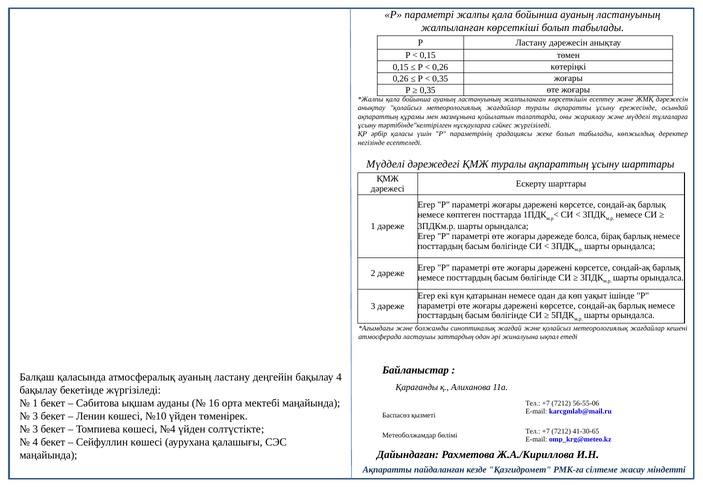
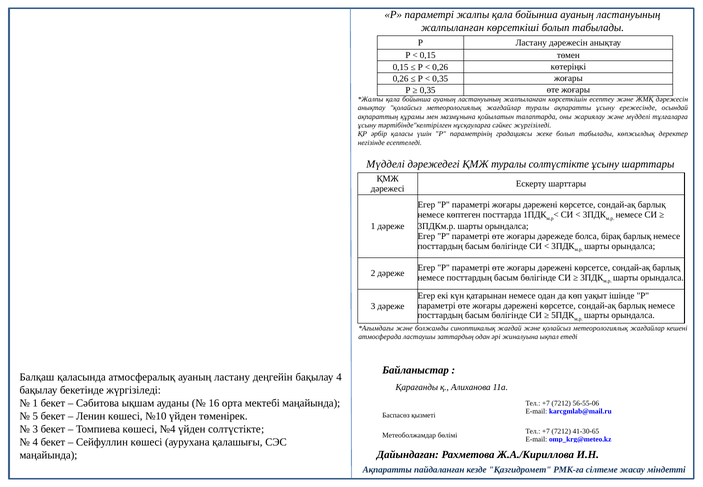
туралы ақпараттың: ақпараттың -> солтүстікте
3 at (35, 416): 3 -> 5
